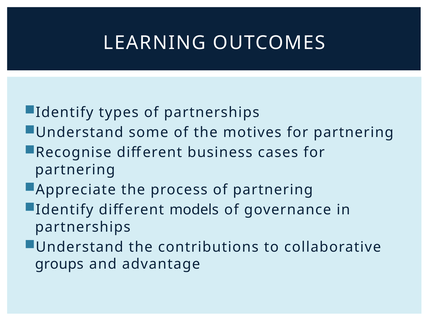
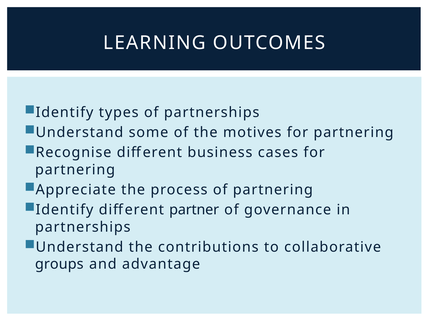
models: models -> partner
